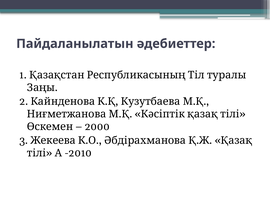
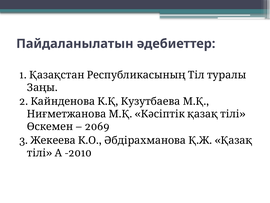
2000: 2000 -> 2069
